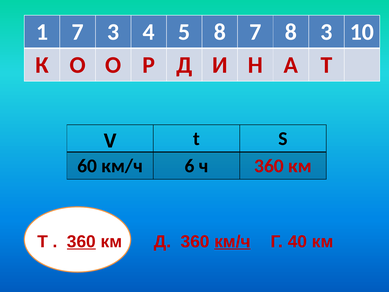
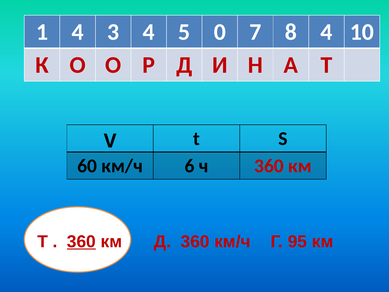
1 7: 7 -> 4
5 8: 8 -> 0
8 3: 3 -> 4
км/ч at (232, 241) underline: present -> none
40: 40 -> 95
